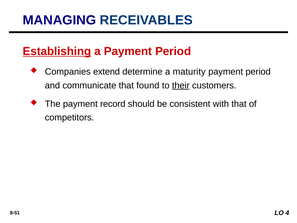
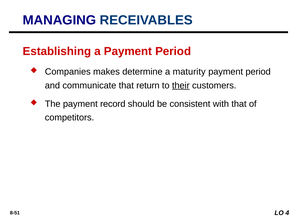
Establishing underline: present -> none
extend: extend -> makes
found: found -> return
